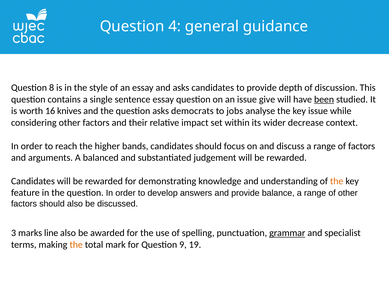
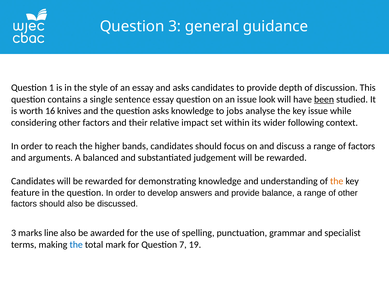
Question 4: 4 -> 3
8: 8 -> 1
give: give -> look
asks democrats: democrats -> knowledge
decrease: decrease -> following
grammar underline: present -> none
the at (76, 244) colour: orange -> blue
9: 9 -> 7
